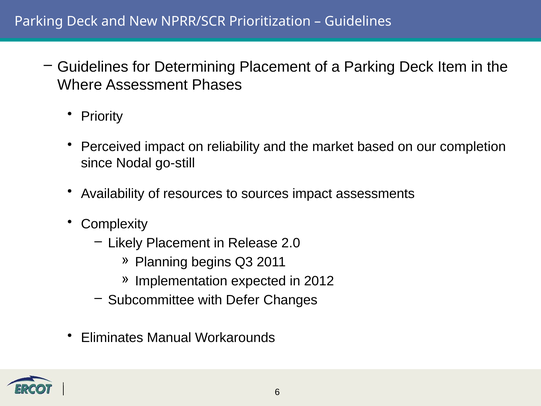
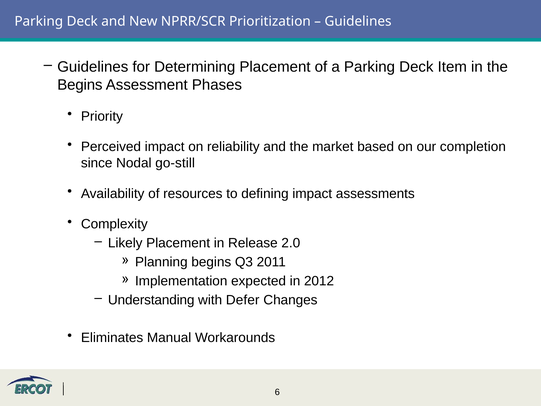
Where at (80, 85): Where -> Begins
sources: sources -> defining
Subcommittee: Subcommittee -> Understanding
